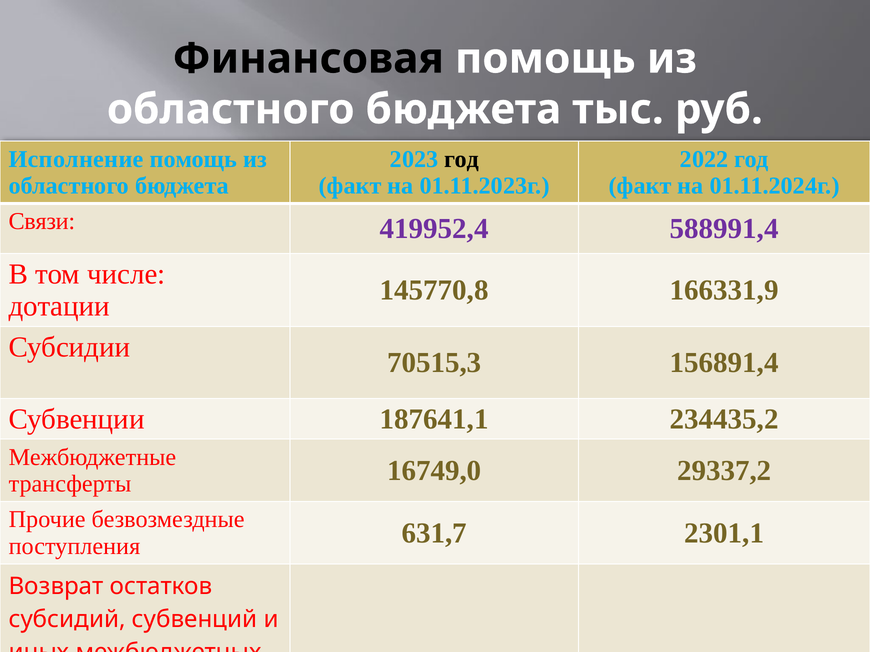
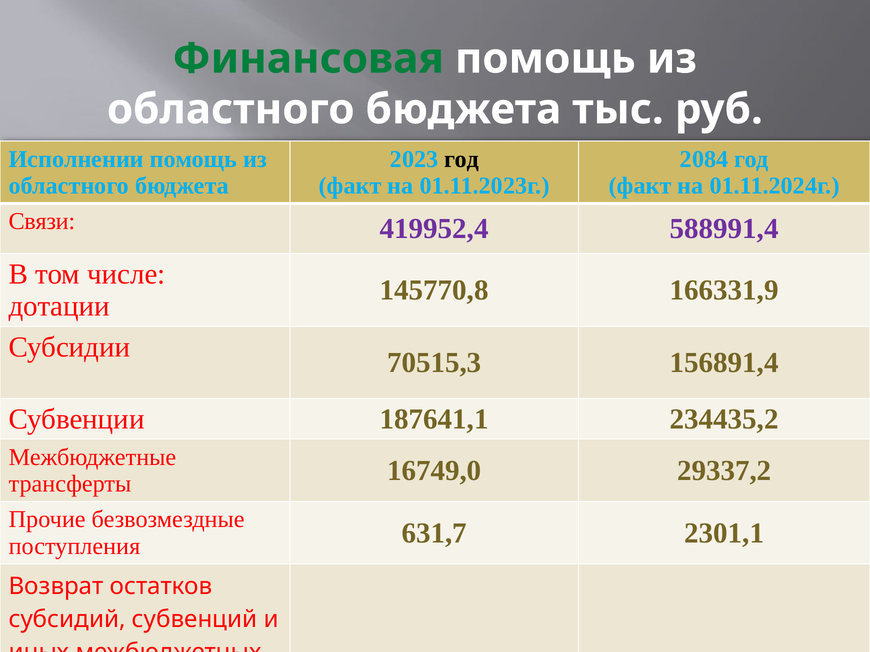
Финансовая colour: black -> green
Исполнение: Исполнение -> Исполнении
2022: 2022 -> 2084
